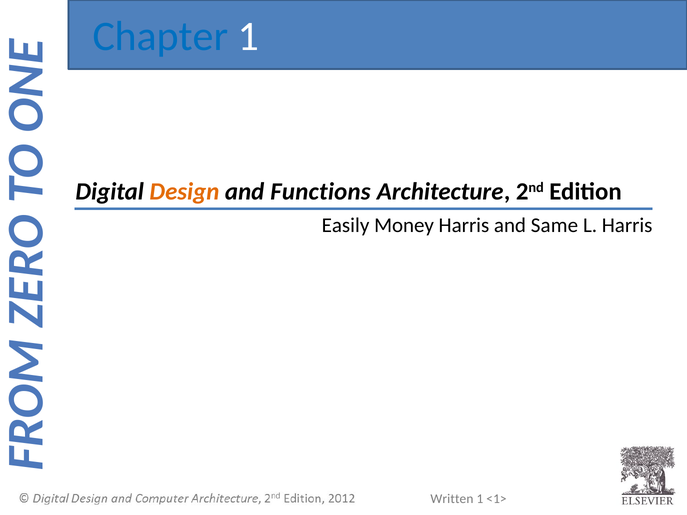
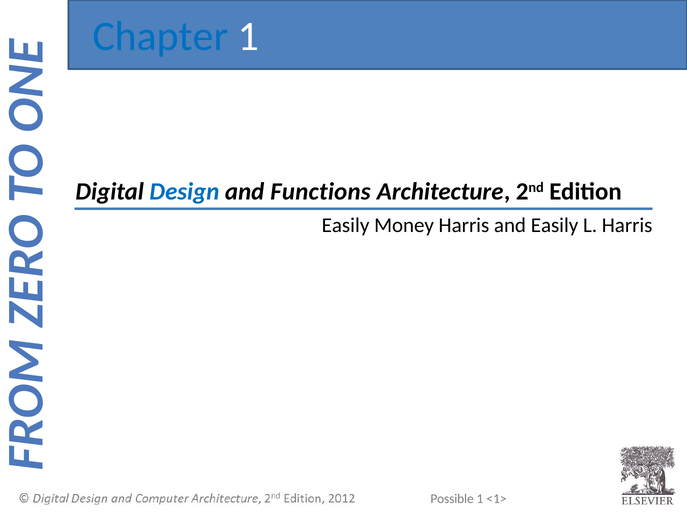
Design colour: orange -> blue
and Same: Same -> Easily
Written: Written -> Possible
